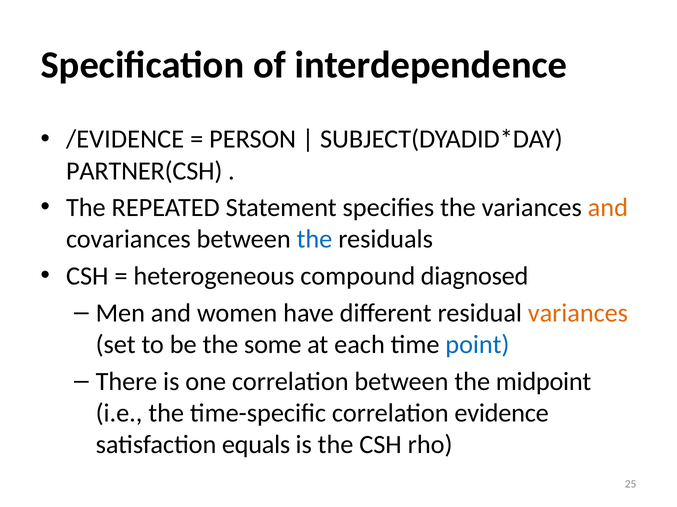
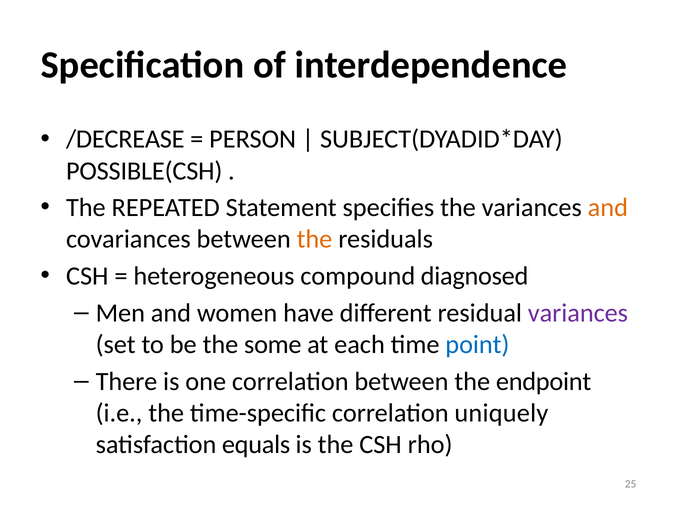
/EVIDENCE: /EVIDENCE -> /DECREASE
PARTNER(CSH: PARTNER(CSH -> POSSIBLE(CSH
the at (314, 240) colour: blue -> orange
variances at (578, 313) colour: orange -> purple
midpoint: midpoint -> endpoint
evidence: evidence -> uniquely
